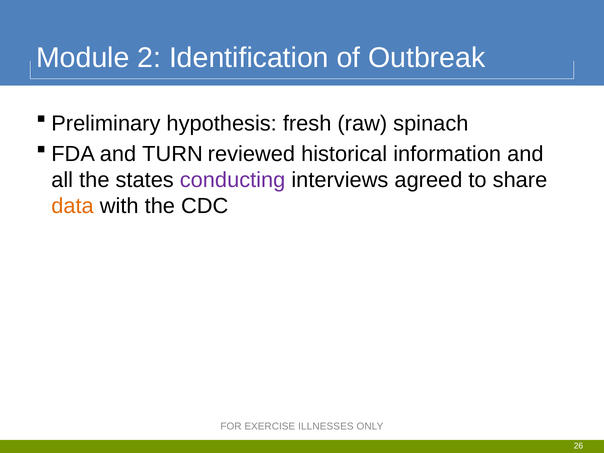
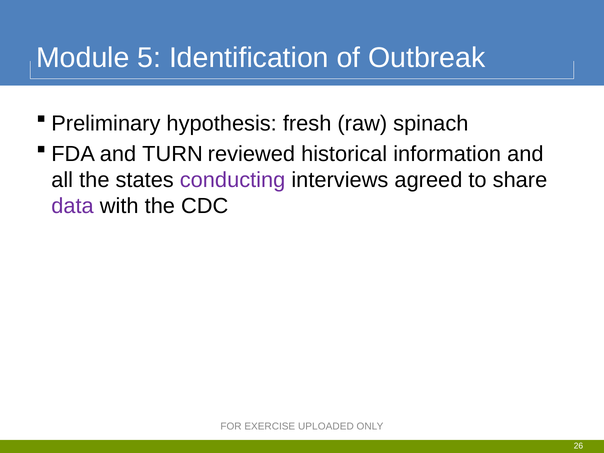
2: 2 -> 5
data colour: orange -> purple
ILLNESSES: ILLNESSES -> UPLOADED
